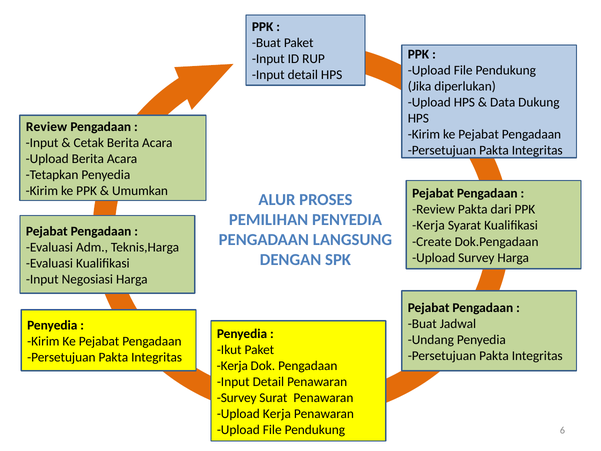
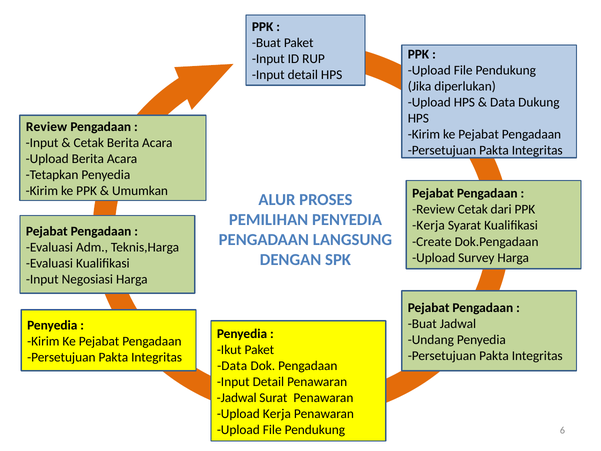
Review Pakta: Pakta -> Cetak
Kerja at (232, 366): Kerja -> Data
Survey at (237, 398): Survey -> Jadwal
